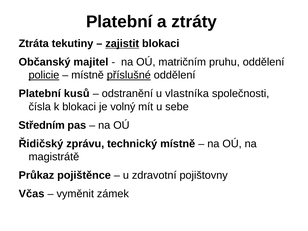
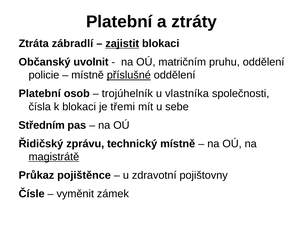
tekutiny: tekutiny -> zábradlí
majitel: majitel -> uvolnit
policie underline: present -> none
kusů: kusů -> osob
odstranění: odstranění -> trojúhelník
volný: volný -> třemi
magistrátě underline: none -> present
Včas: Včas -> Čísle
